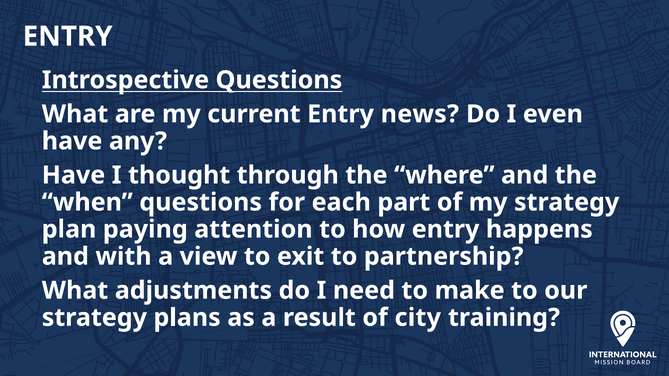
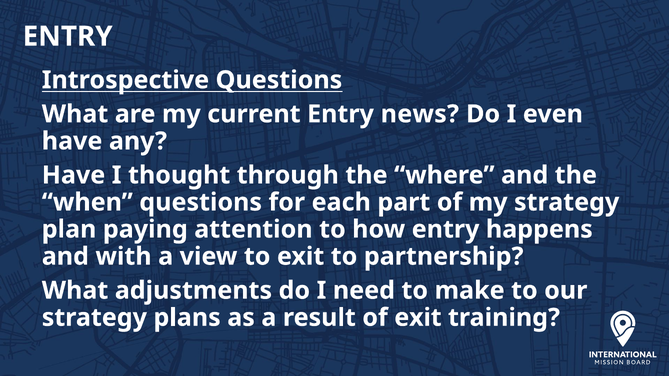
of city: city -> exit
